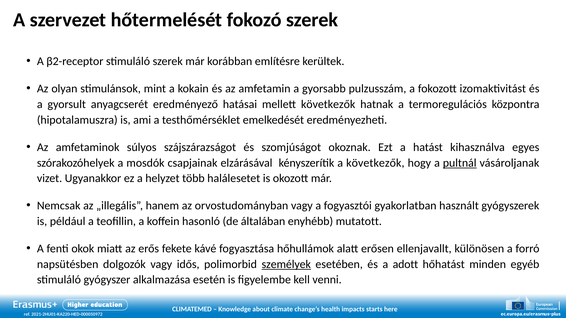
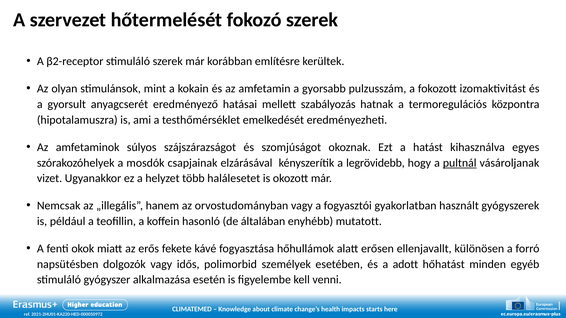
mellett következők: következők -> szabályozás
a következők: következők -> legrövidebb
személyek underline: present -> none
